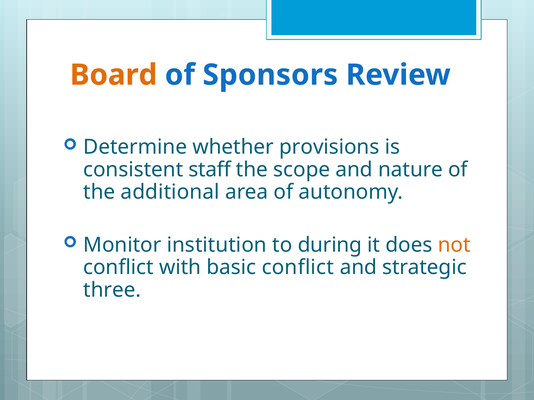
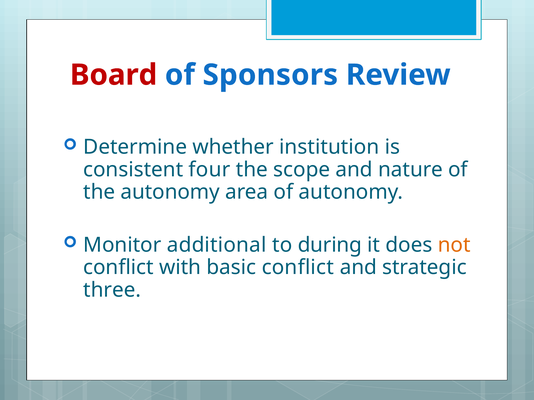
Board colour: orange -> red
provisions: provisions -> institution
staff: staff -> four
the additional: additional -> autonomy
institution: institution -> additional
